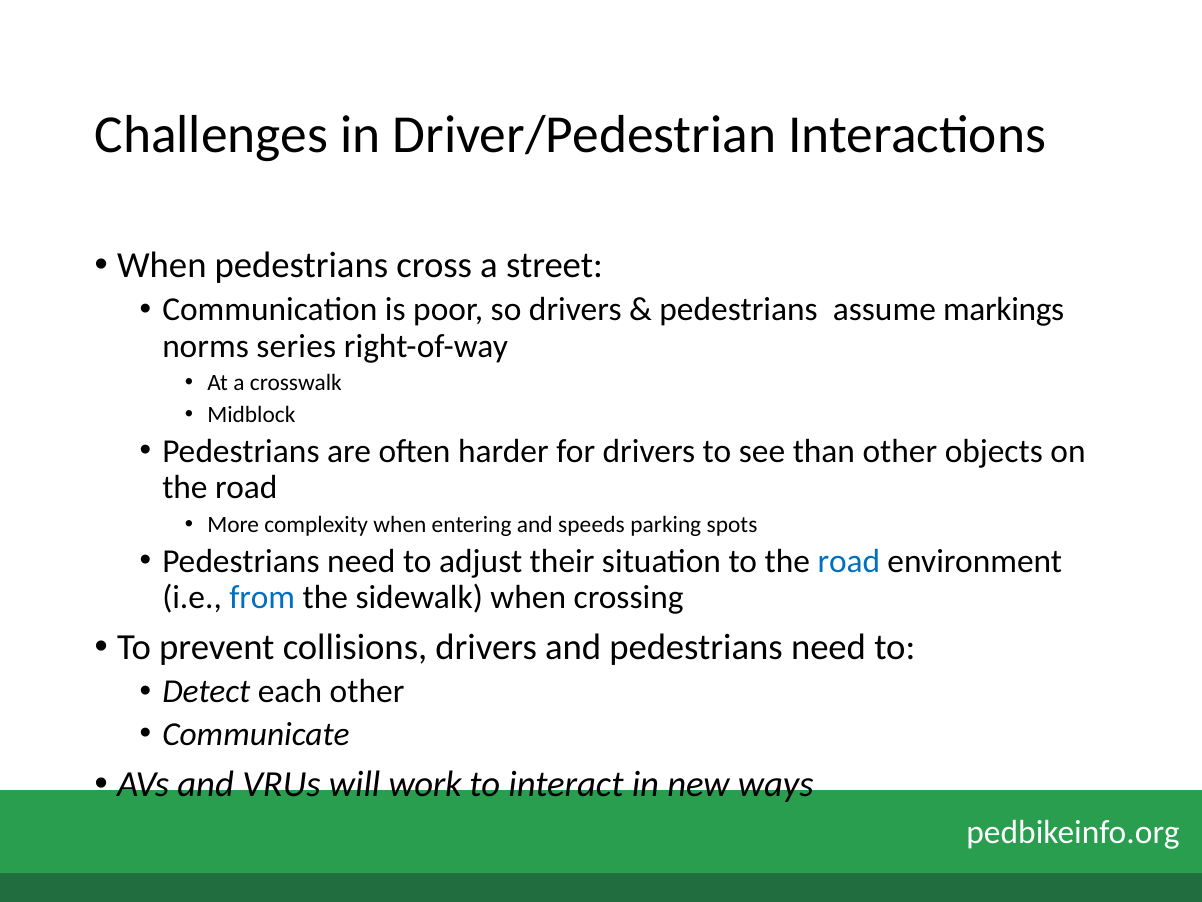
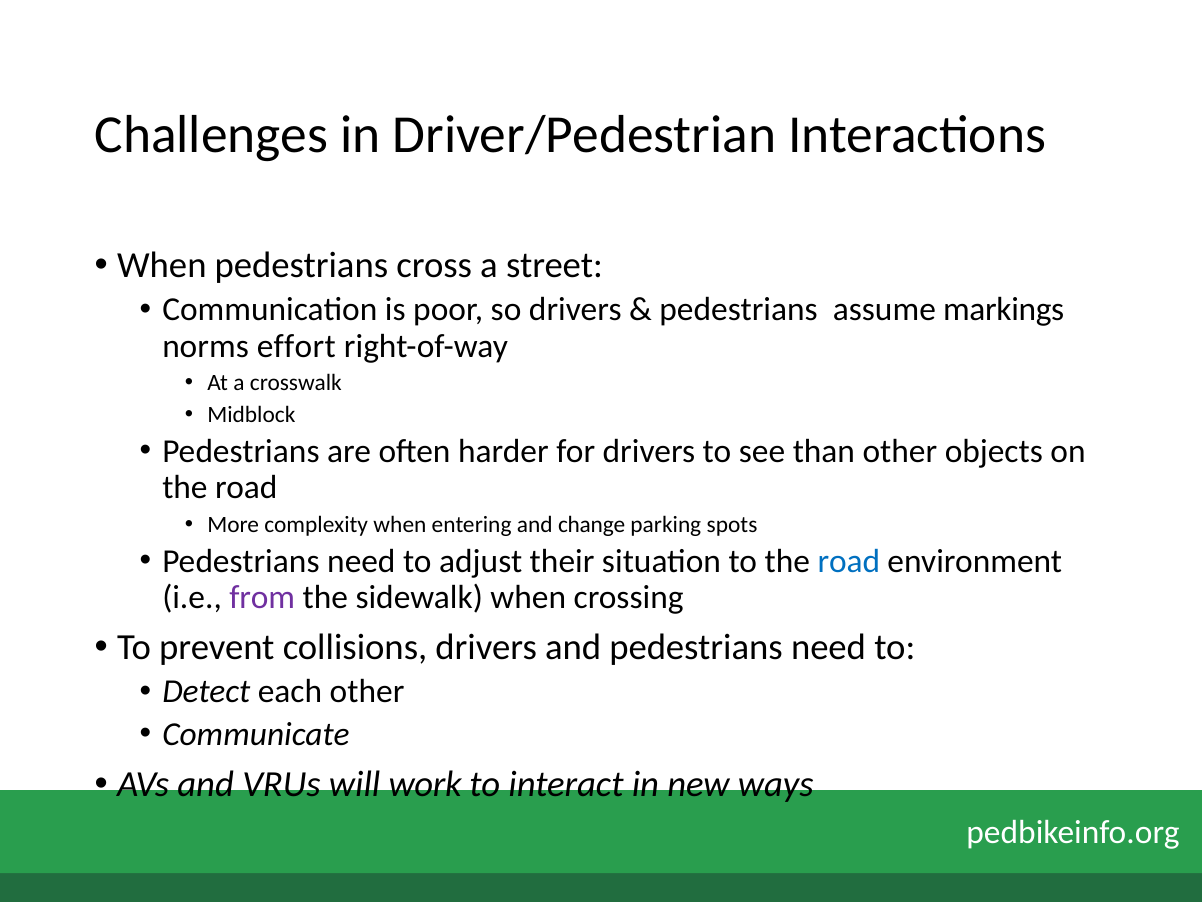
series: series -> effort
speeds: speeds -> change
from colour: blue -> purple
